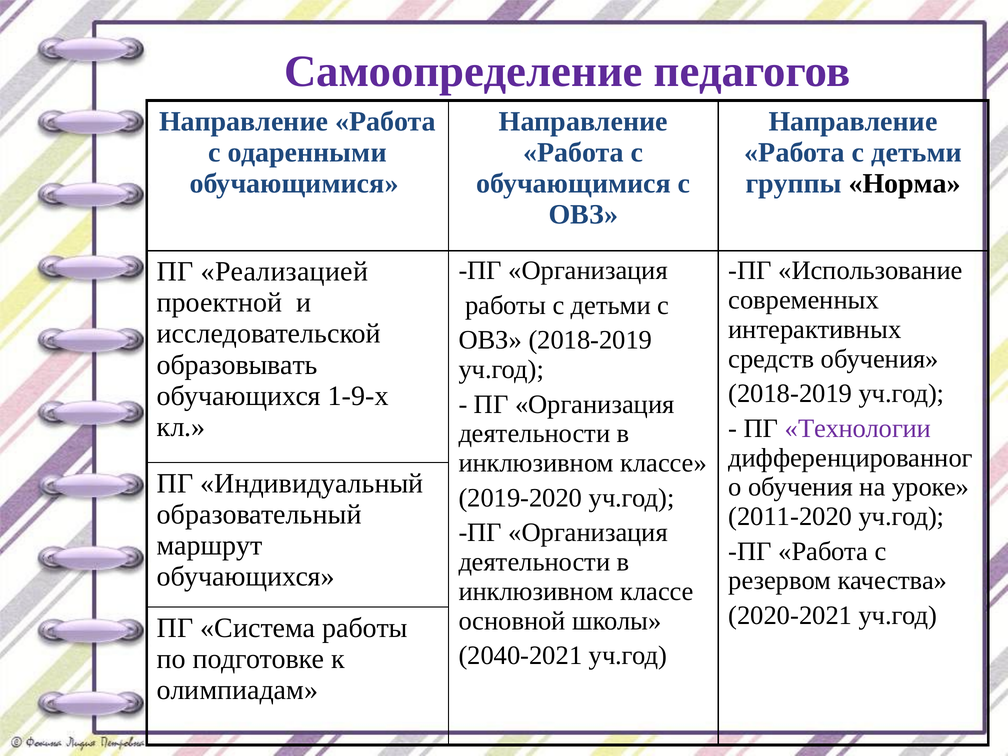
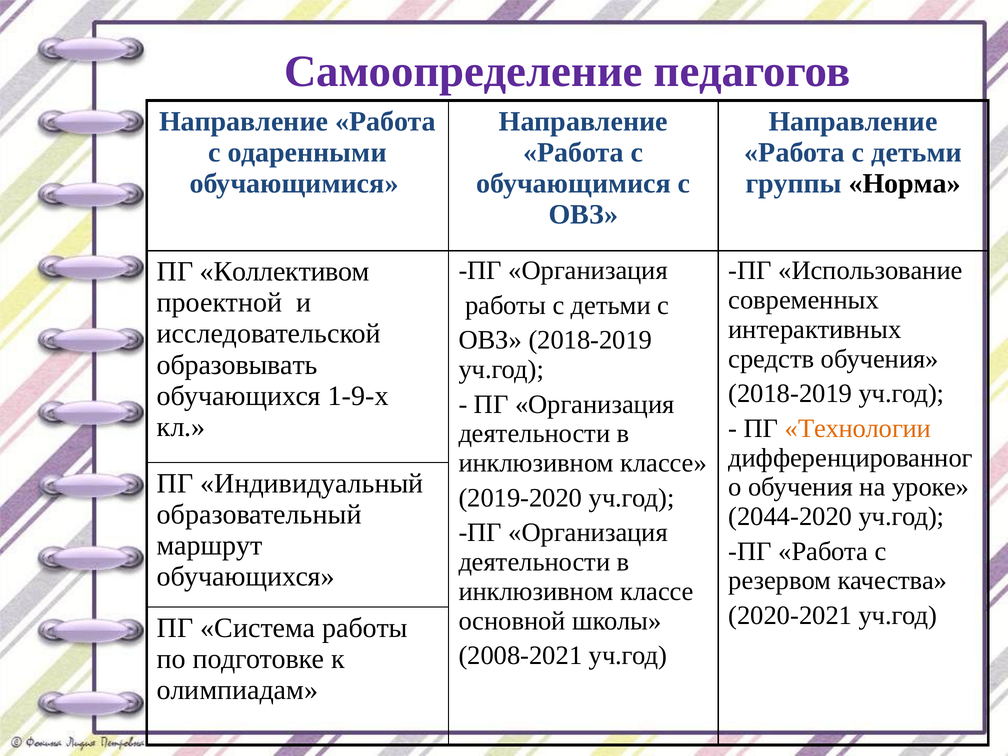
Реализацией: Реализацией -> Коллективом
Технологии colour: purple -> orange
2011-2020: 2011-2020 -> 2044-2020
2040-2021: 2040-2021 -> 2008-2021
